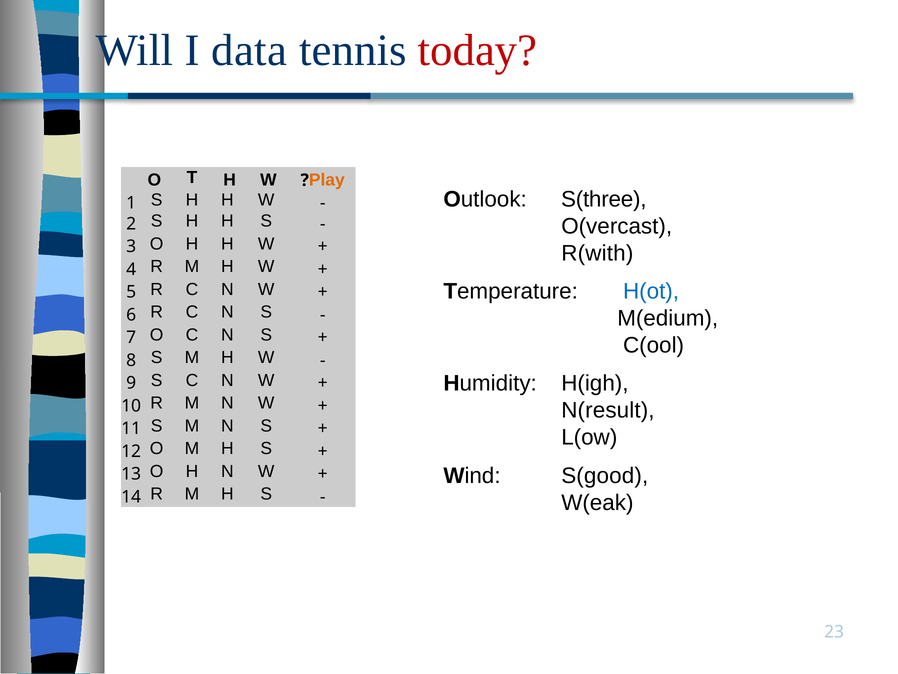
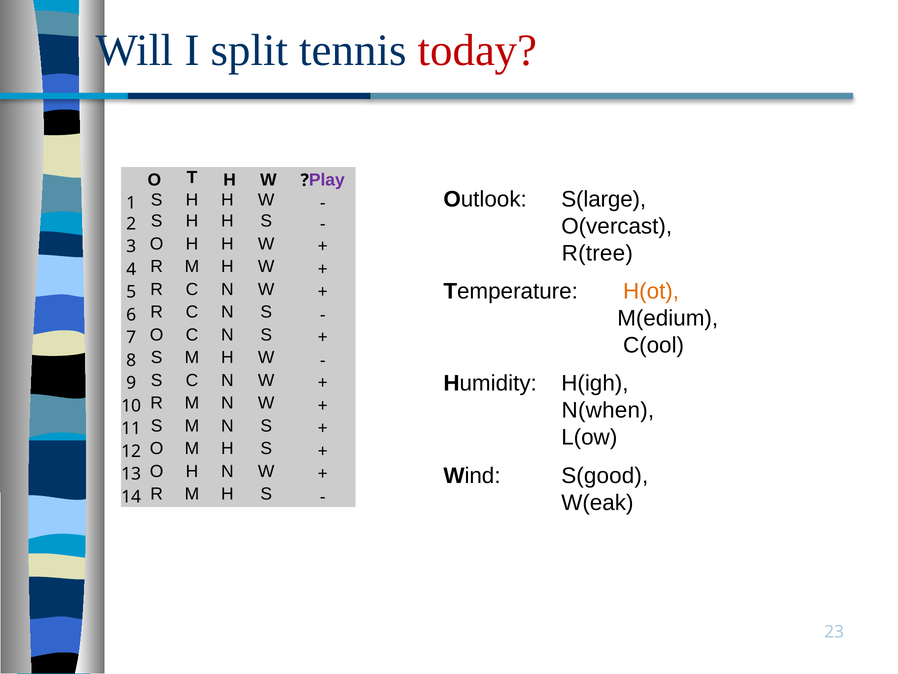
data: data -> split
Play colour: orange -> purple
S(three: S(three -> S(large
R(with: R(with -> R(tree
H(ot colour: blue -> orange
N(result: N(result -> N(when
